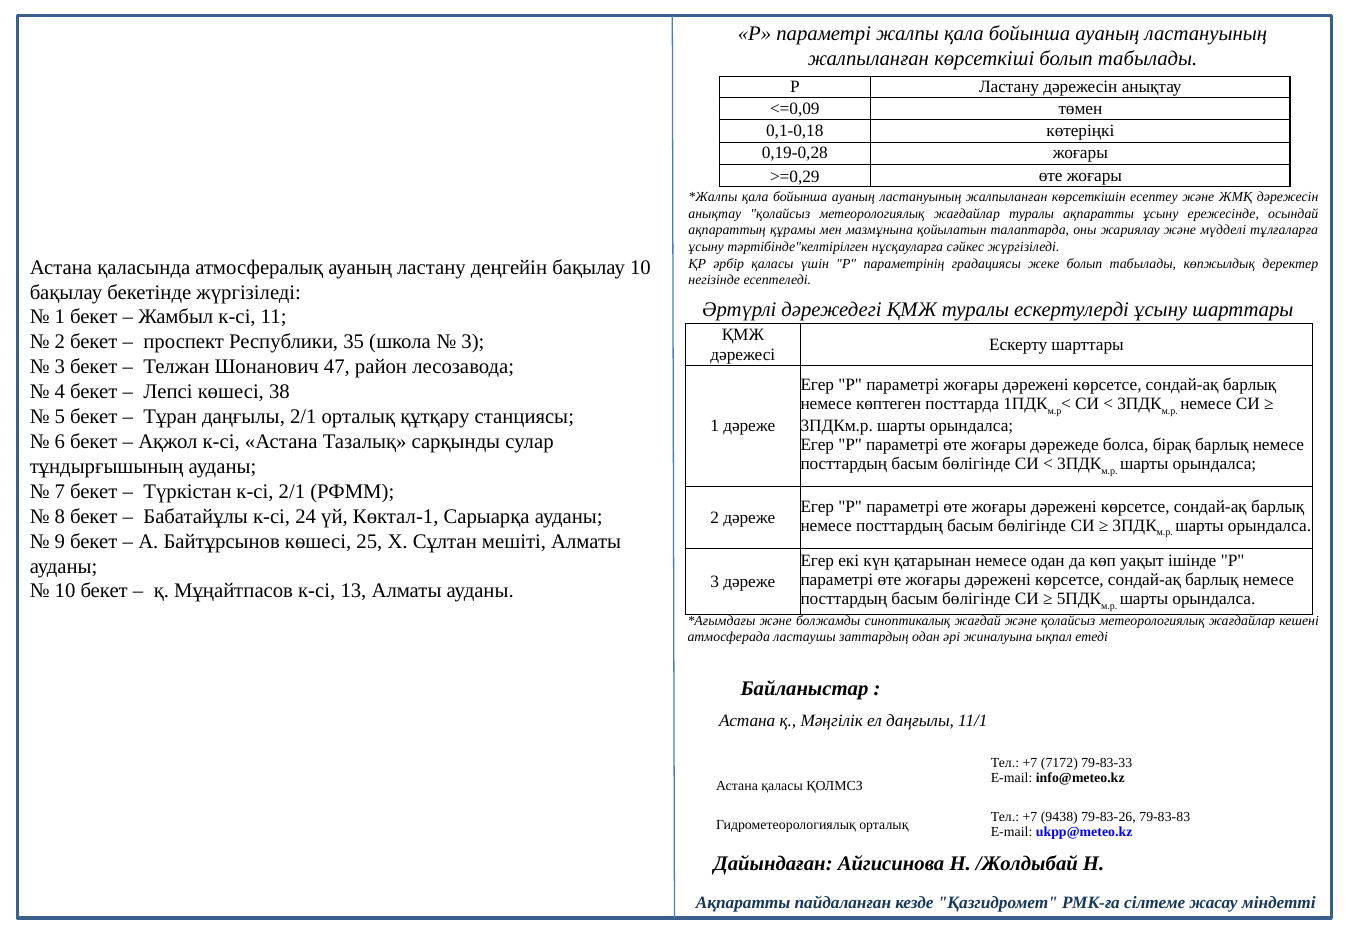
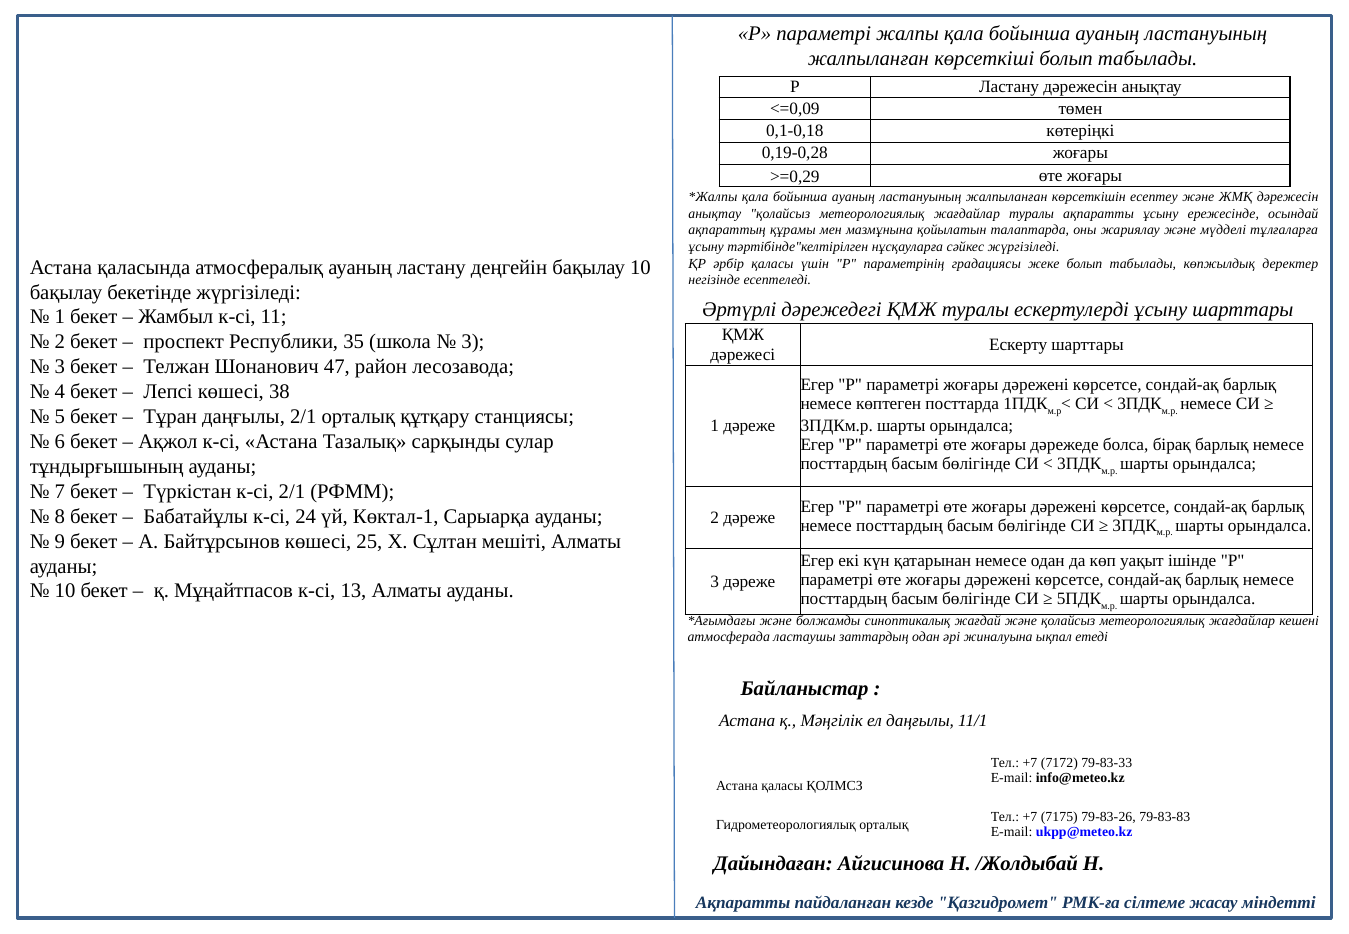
9438: 9438 -> 7175
